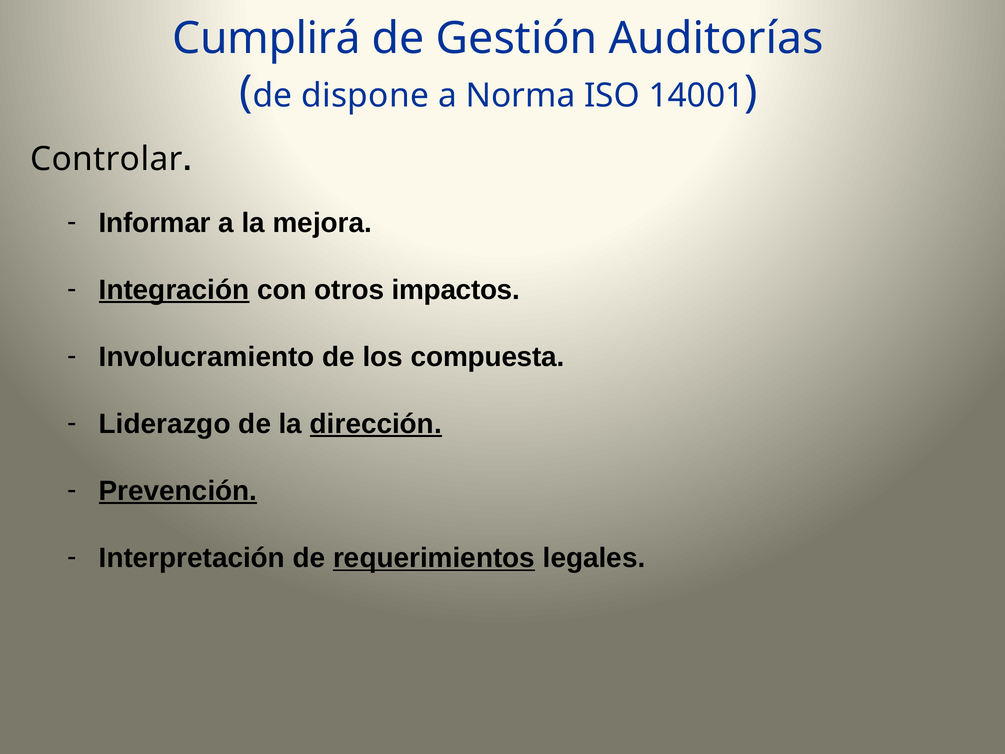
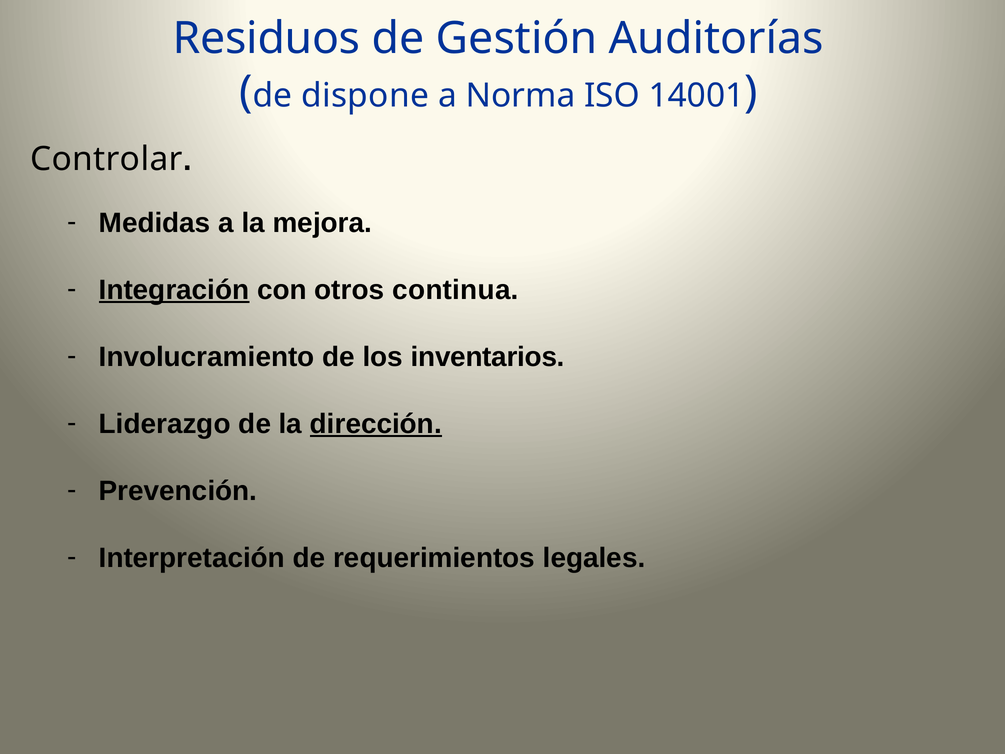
Cumplirá: Cumplirá -> Residuos
Informar: Informar -> Medidas
impactos: impactos -> continua
compuesta: compuesta -> inventarios
Prevención underline: present -> none
requerimientos underline: present -> none
